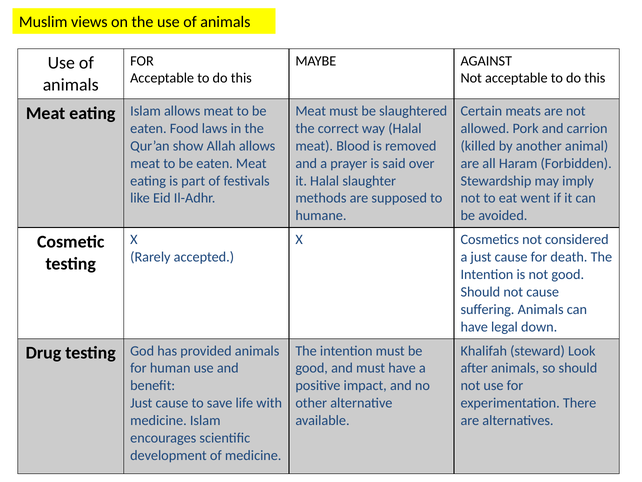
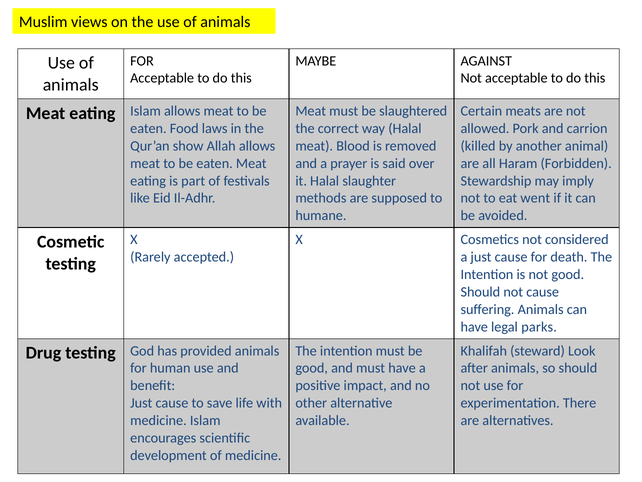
down: down -> parks
